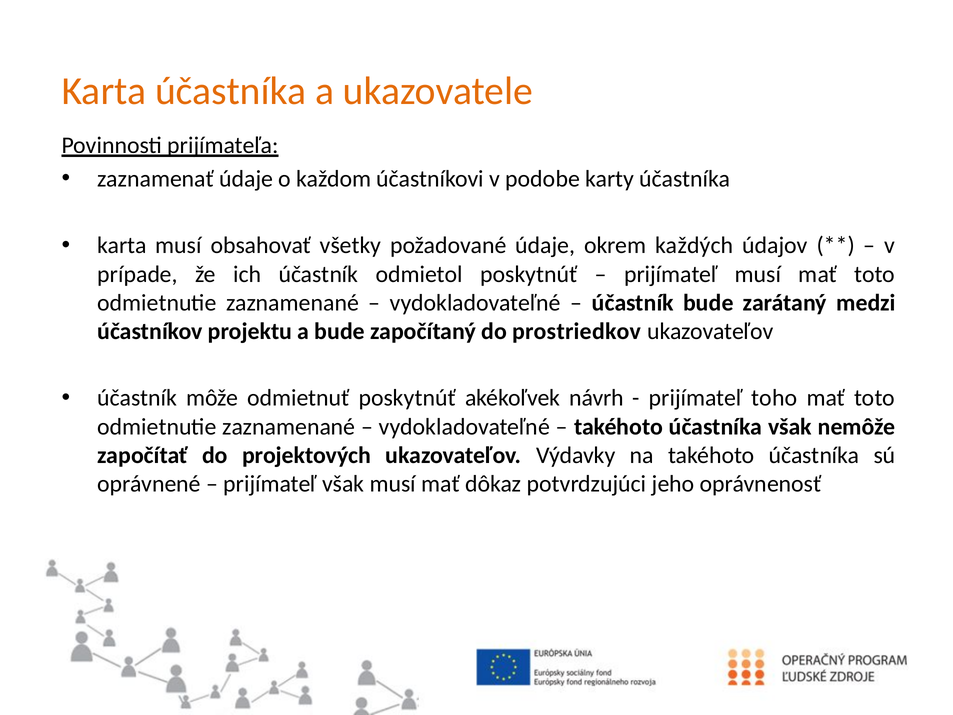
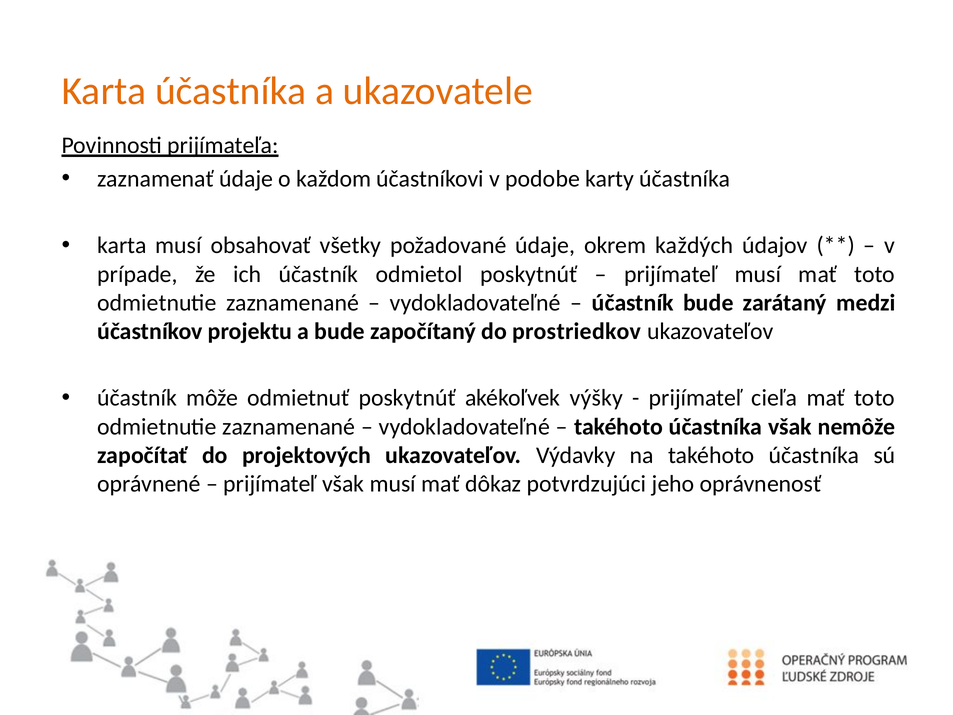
návrh: návrh -> výšky
toho: toho -> cieľa
